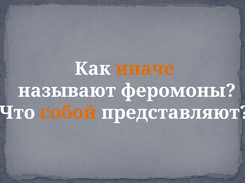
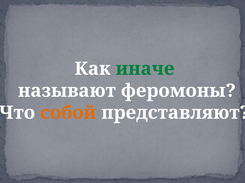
иначе colour: orange -> green
